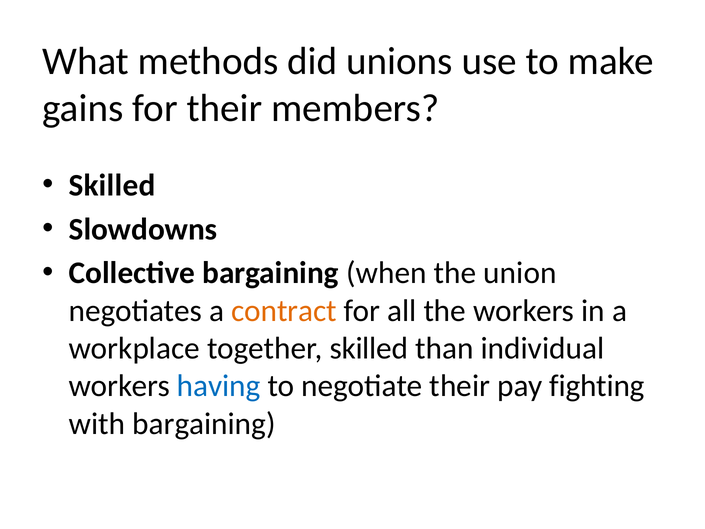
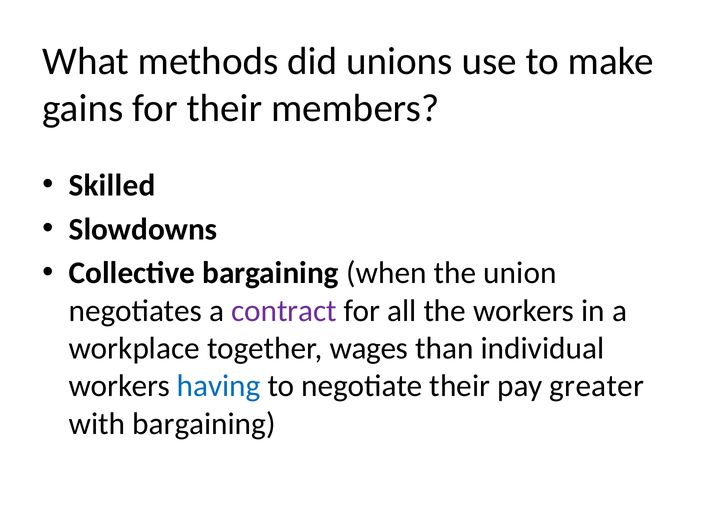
contract colour: orange -> purple
together skilled: skilled -> wages
fighting: fighting -> greater
